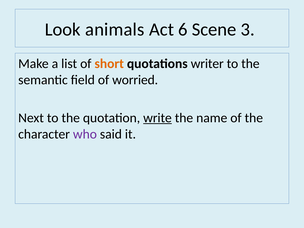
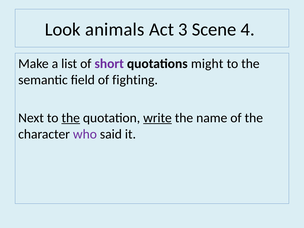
6: 6 -> 3
3: 3 -> 4
short colour: orange -> purple
writer: writer -> might
worried: worried -> fighting
the at (71, 118) underline: none -> present
